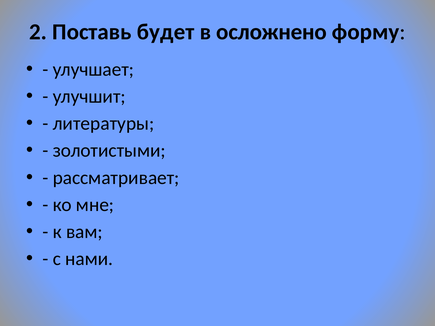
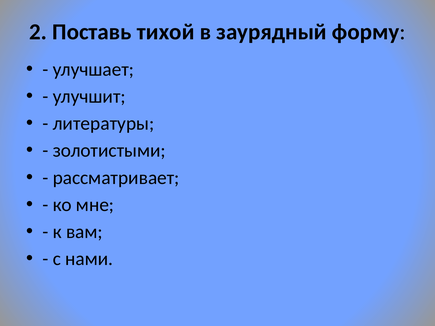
будет: будет -> тихой
осложнено: осложнено -> заурядный
